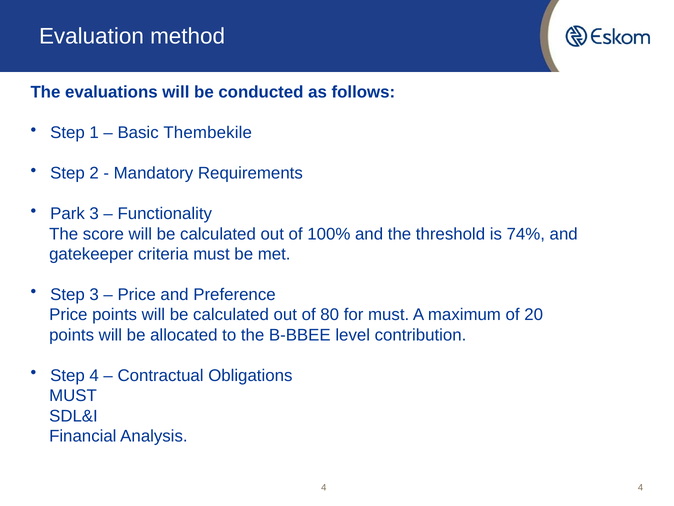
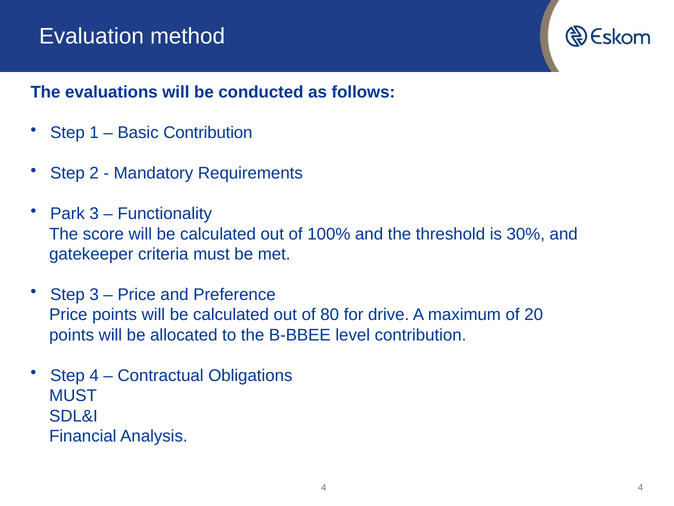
Basic Thembekile: Thembekile -> Contribution
74%: 74% -> 30%
for must: must -> drive
